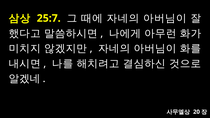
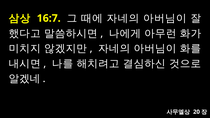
25:7: 25:7 -> 16:7
